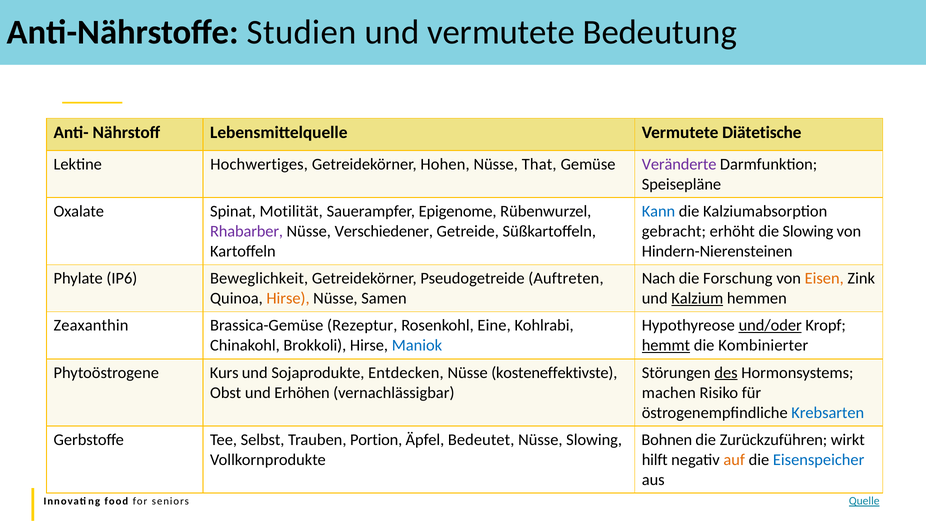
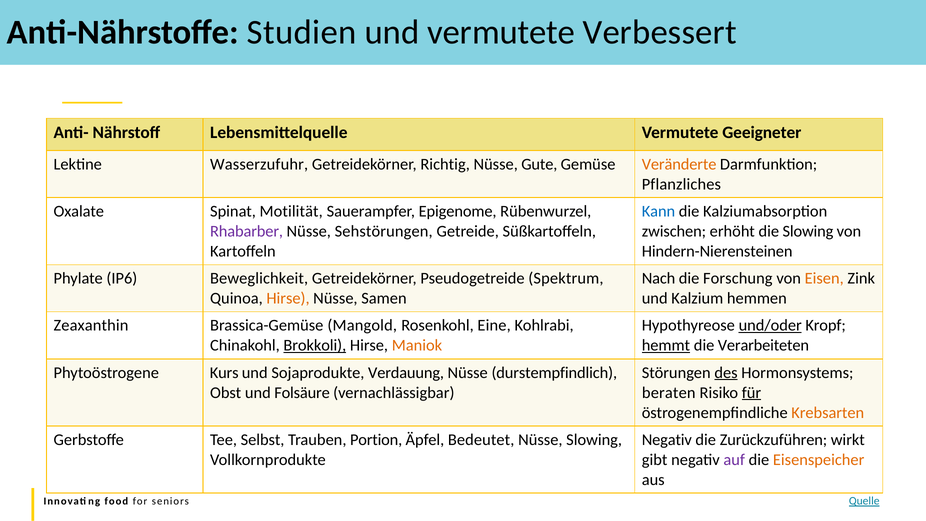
Bedeutung: Bedeutung -> Verbessert
Diätetische: Diätetische -> Geeigneter
Hochwertiges: Hochwertiges -> Wasserzufuhr
Hohen: Hohen -> Richtig
That: That -> Gute
Veränderte colour: purple -> orange
Speisepläne: Speisepläne -> Pflanzliches
Verschiedener: Verschiedener -> Sehstörungen
gebracht: gebracht -> zwischen
Auftreten: Auftreten -> Spektrum
Kalzium underline: present -> none
Rezeptur: Rezeptur -> Mangold
Brokkoli underline: none -> present
Maniok colour: blue -> orange
Kombinierter: Kombinierter -> Verarbeiteten
Entdecken: Entdecken -> Verdauung
kosteneffektivste: kosteneffektivste -> durstempfindlich
Erhöhen: Erhöhen -> Folsäure
machen: machen -> beraten
für underline: none -> present
Krebsarten colour: blue -> orange
Bohnen at (667, 440): Bohnen -> Negativ
hilft: hilft -> gibt
auf colour: orange -> purple
Eisenspeicher colour: blue -> orange
